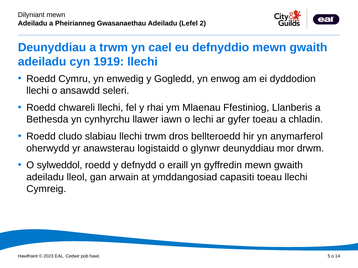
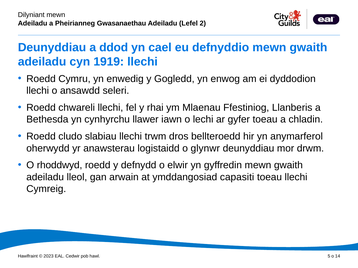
a trwm: trwm -> ddod
sylweddol: sylweddol -> rhoddwyd
eraill: eraill -> elwir
